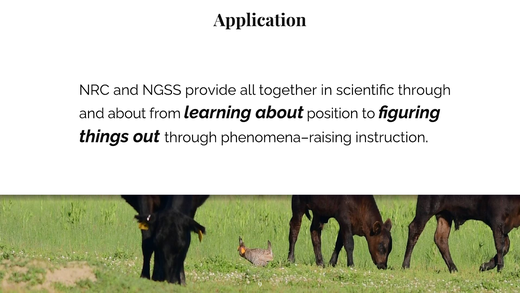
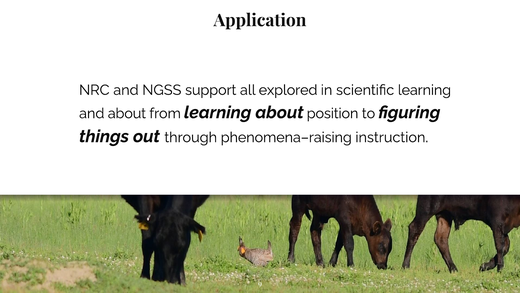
provide: provide -> support
together: together -> explored
scientific through: through -> learning
